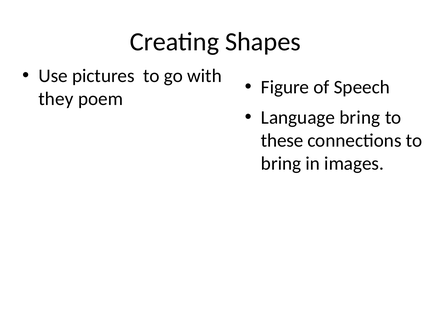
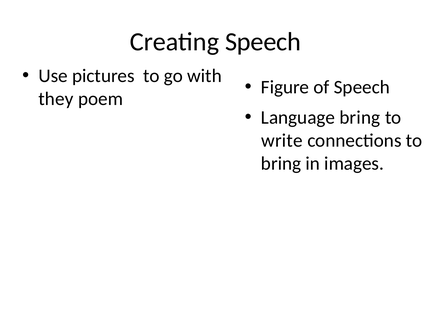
Creating Shapes: Shapes -> Speech
these: these -> write
